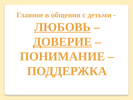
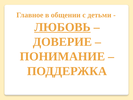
ДОВЕРИЕ underline: present -> none
